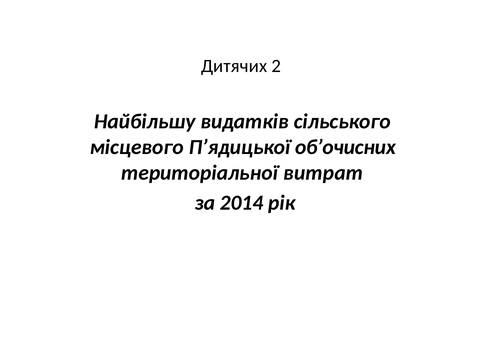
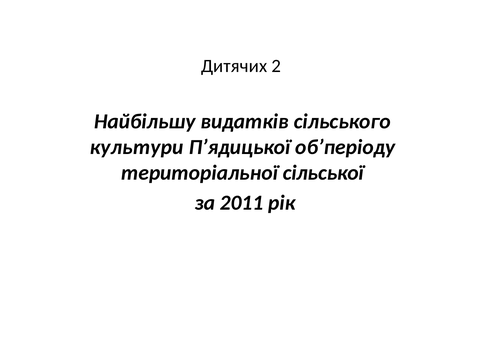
місцевого: місцевого -> культури
об’очисних: об’очисних -> об’періоду
витрат: витрат -> сільської
2014: 2014 -> 2011
